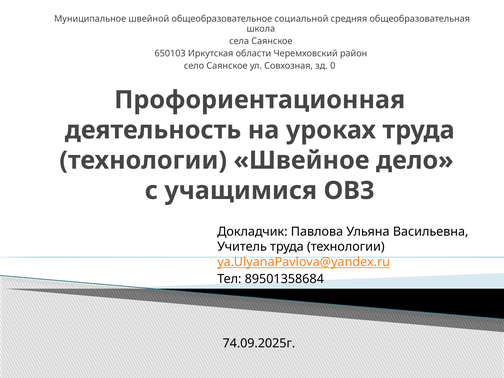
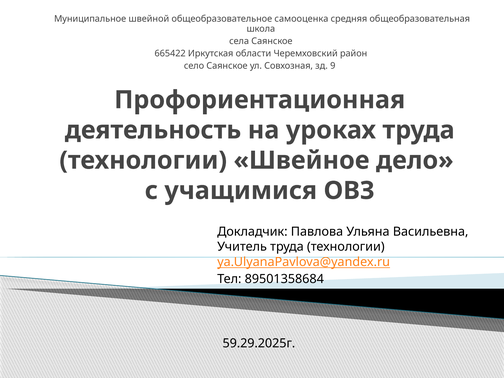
социальной: социальной -> самооценка
650103: 650103 -> 665422
0: 0 -> 9
74.09.2025г: 74.09.2025г -> 59.29.2025г
